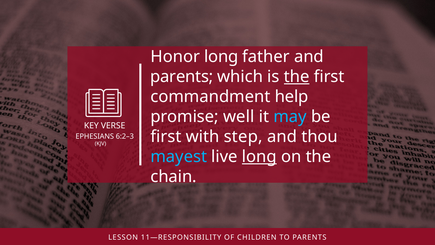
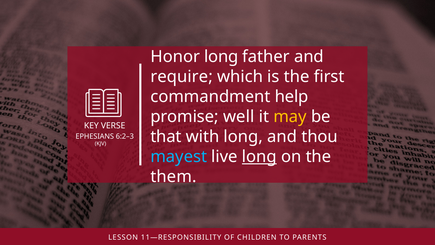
parents at (182, 77): parents -> require
the at (297, 77) underline: present -> none
may colour: light blue -> yellow
first at (166, 136): first -> that
with step: step -> long
chain: chain -> them
